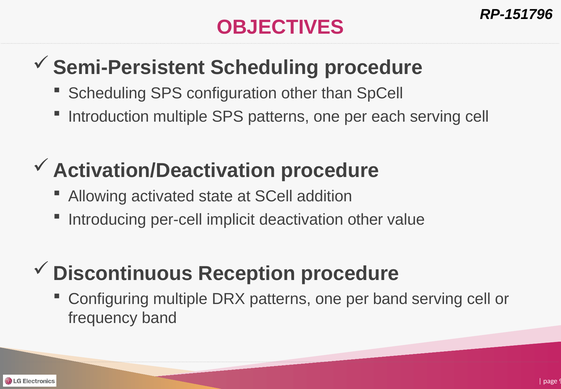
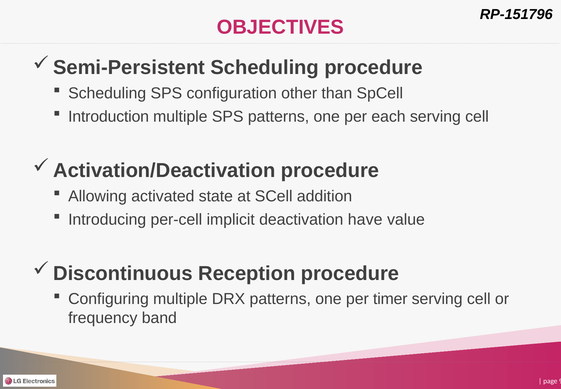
deactivation other: other -> have
per band: band -> timer
